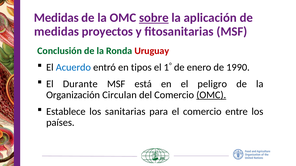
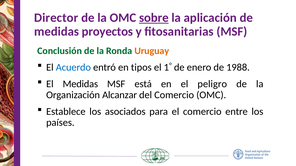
Medidas at (56, 18): Medidas -> Director
Uruguay colour: red -> orange
1990: 1990 -> 1988
El Durante: Durante -> Medidas
Circulan: Circulan -> Alcanzar
OMC at (211, 95) underline: present -> none
sanitarias: sanitarias -> asociados
